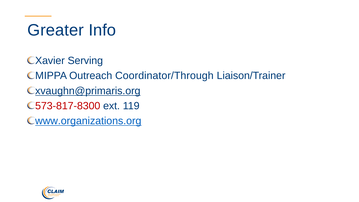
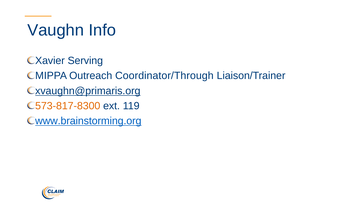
Greater: Greater -> Vaughn
573-817-8300 colour: red -> orange
www.organizations.org: www.organizations.org -> www.brainstorming.org
